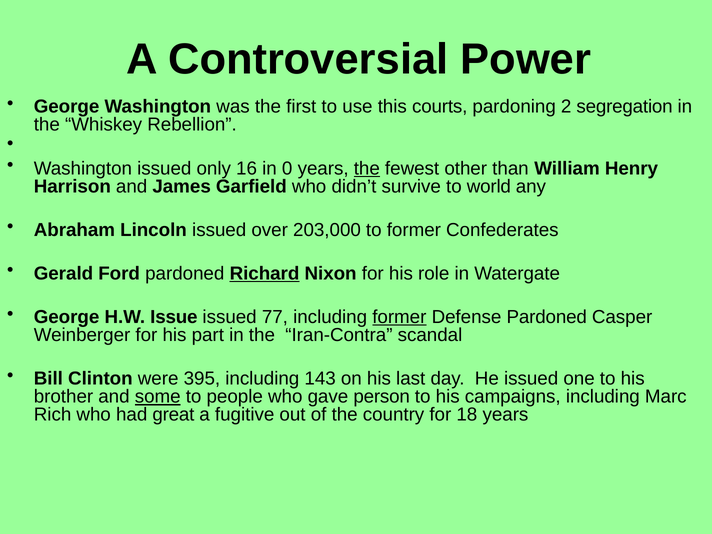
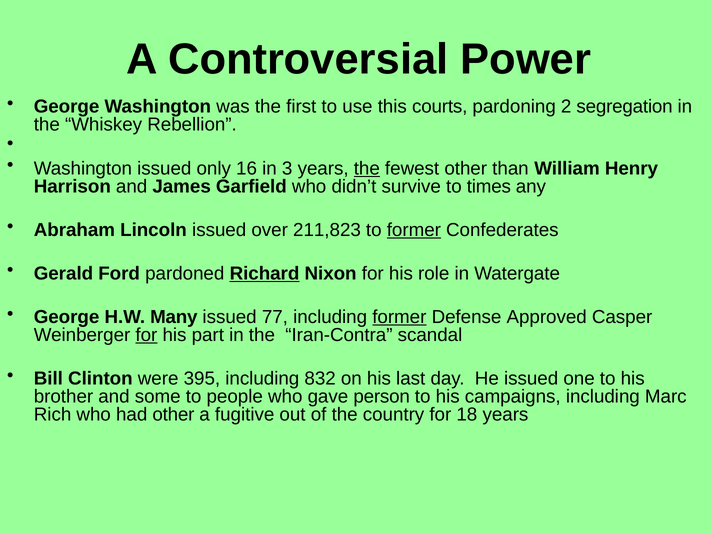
0: 0 -> 3
world: world -> times
203,000: 203,000 -> 211,823
former at (414, 230) underline: none -> present
Issue: Issue -> Many
Defense Pardoned: Pardoned -> Approved
for at (146, 335) underline: none -> present
143: 143 -> 832
some underline: present -> none
had great: great -> other
